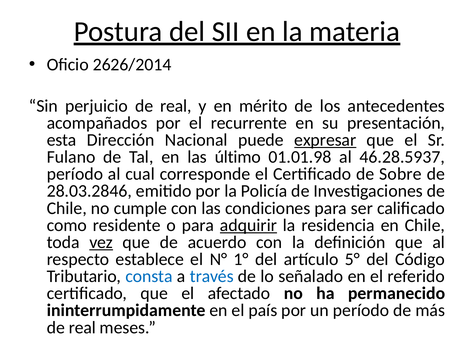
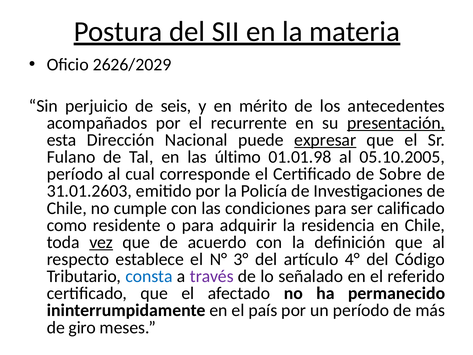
2626/2014: 2626/2014 -> 2626/2029
perjuicio de real: real -> seis
presentación underline: none -> present
46.28.5937: 46.28.5937 -> 05.10.2005
28.03.2846: 28.03.2846 -> 31.01.2603
adquirir underline: present -> none
1°: 1° -> 3°
5°: 5° -> 4°
través colour: blue -> purple
real at (82, 327): real -> giro
